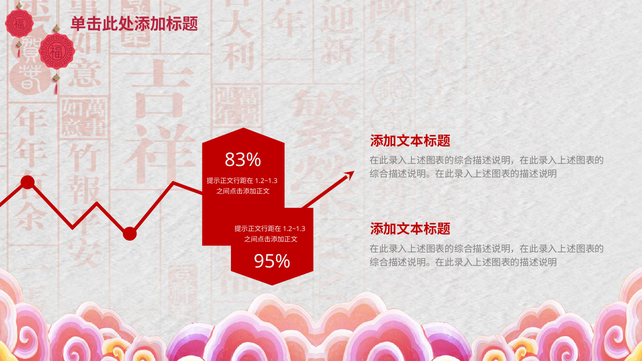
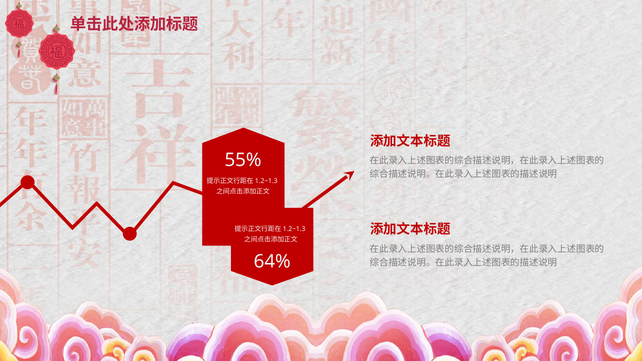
83%: 83% -> 55%
95%: 95% -> 64%
